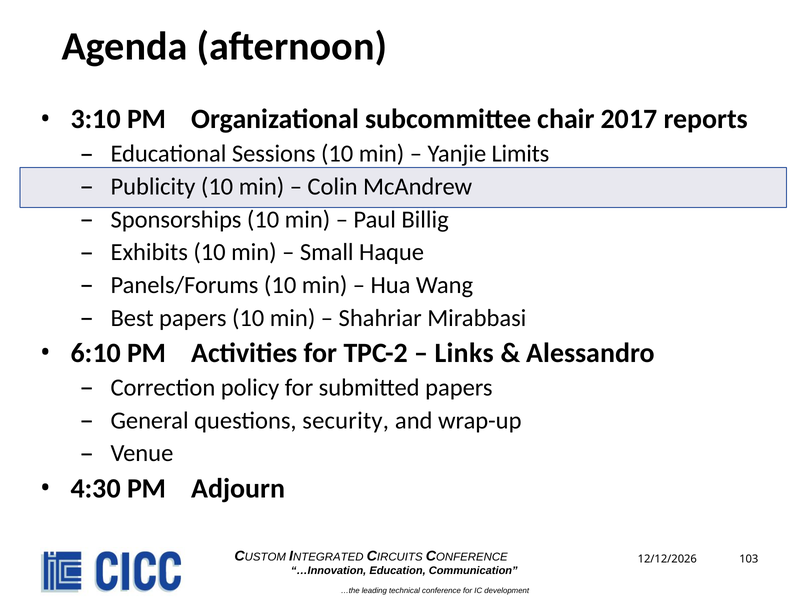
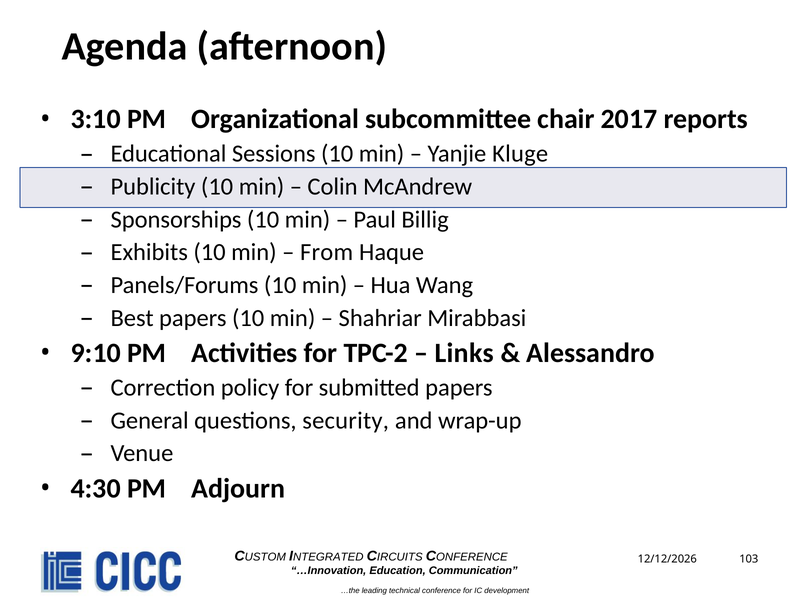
Limits: Limits -> Kluge
Small: Small -> From
6:10: 6:10 -> 9:10
